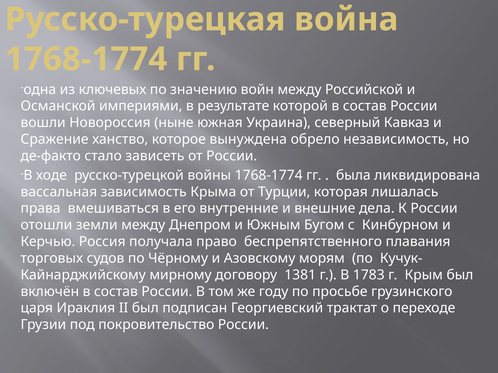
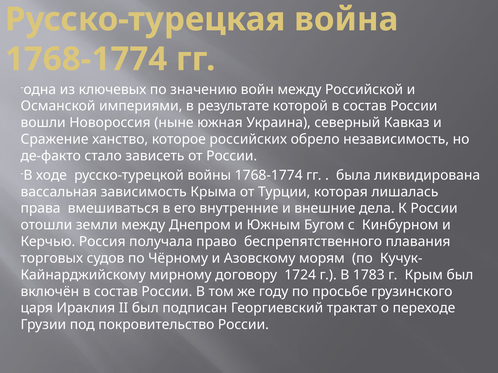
вынуждена: вынуждена -> российских
1381: 1381 -> 1724
